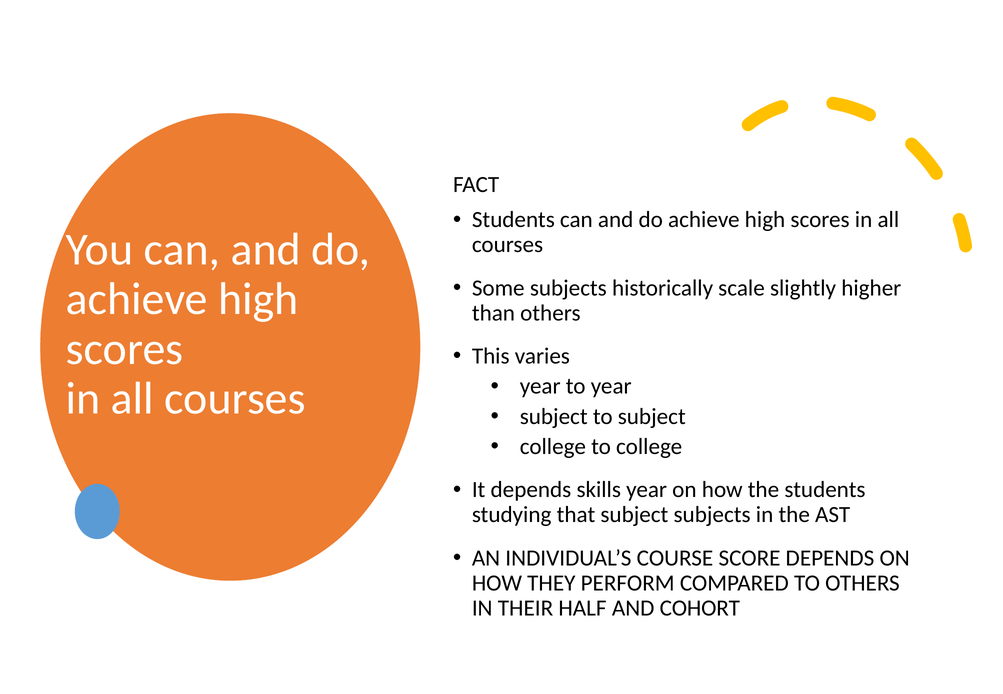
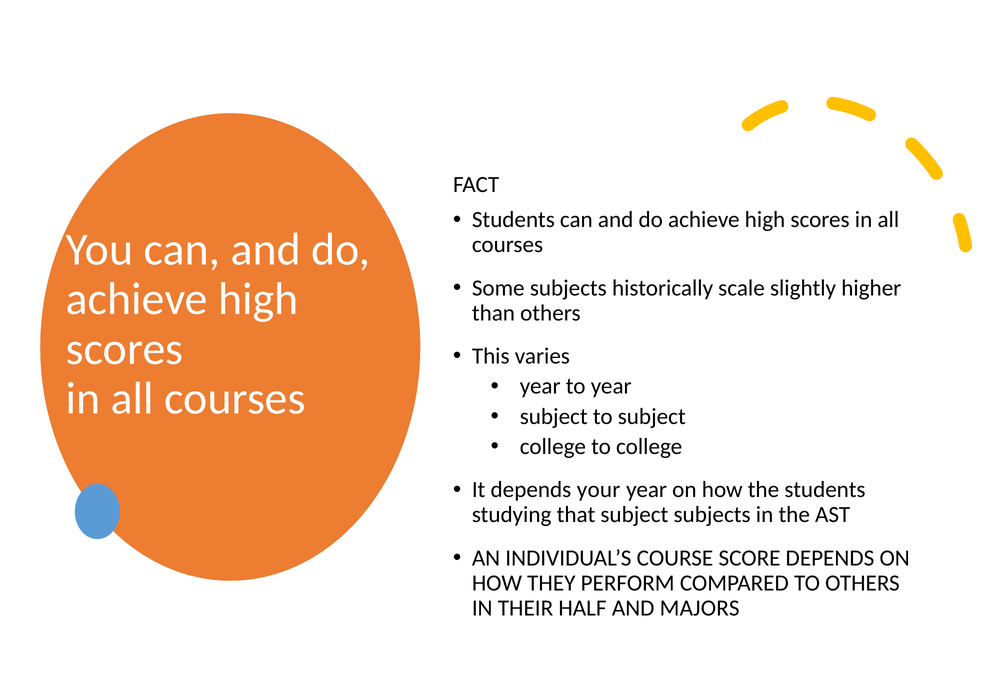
skills: skills -> your
COHORT: COHORT -> MAJORS
